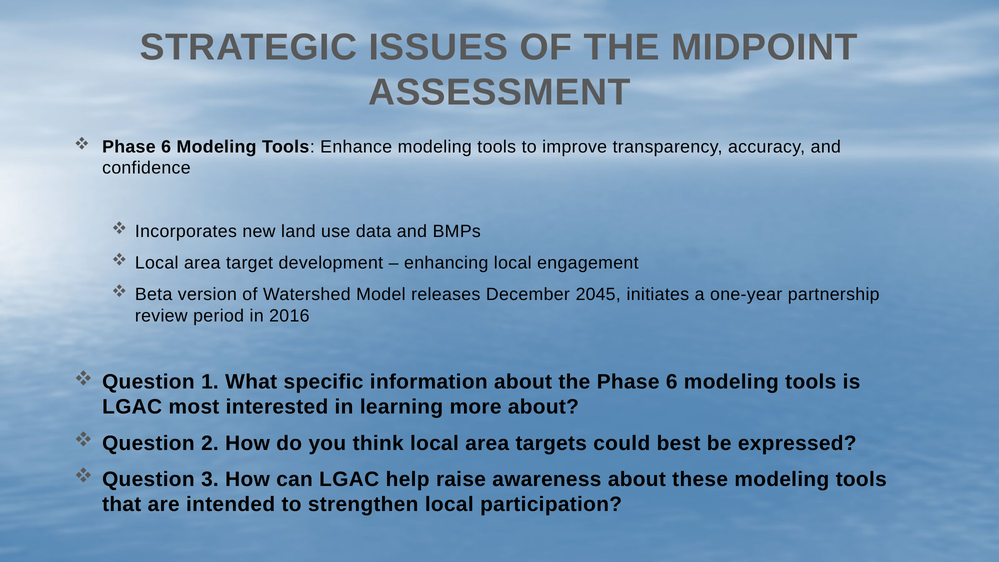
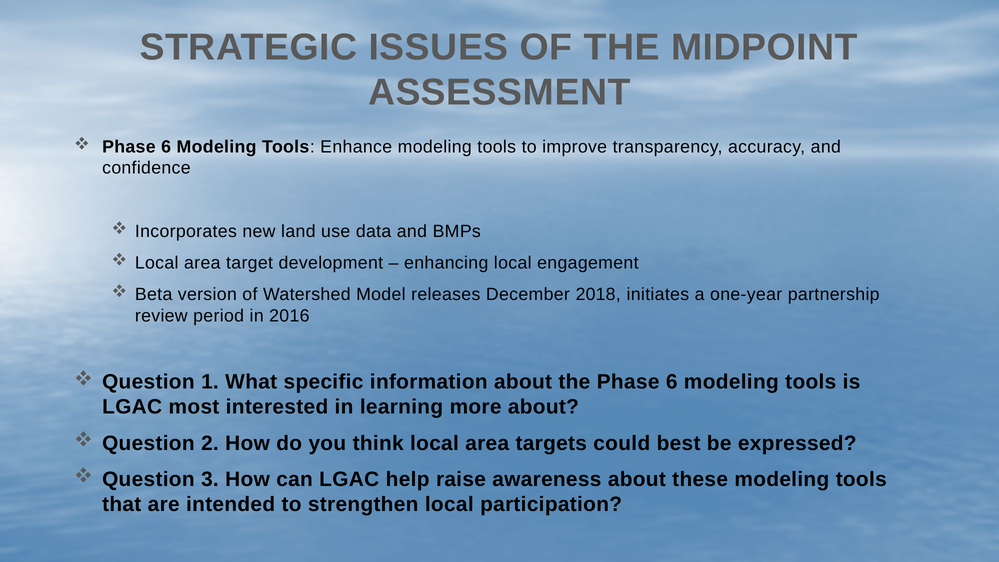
2045: 2045 -> 2018
